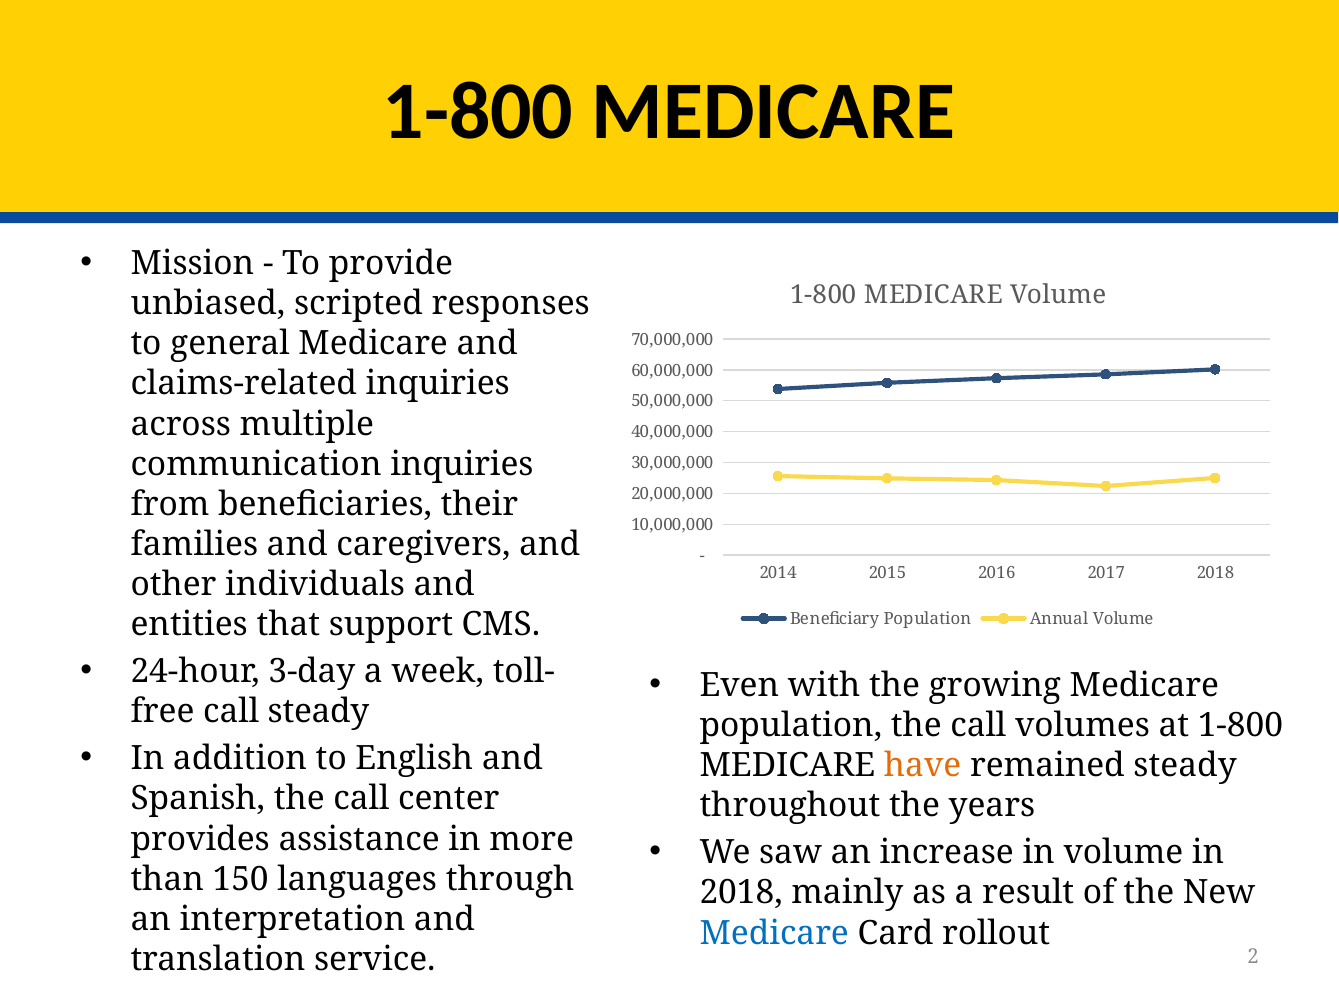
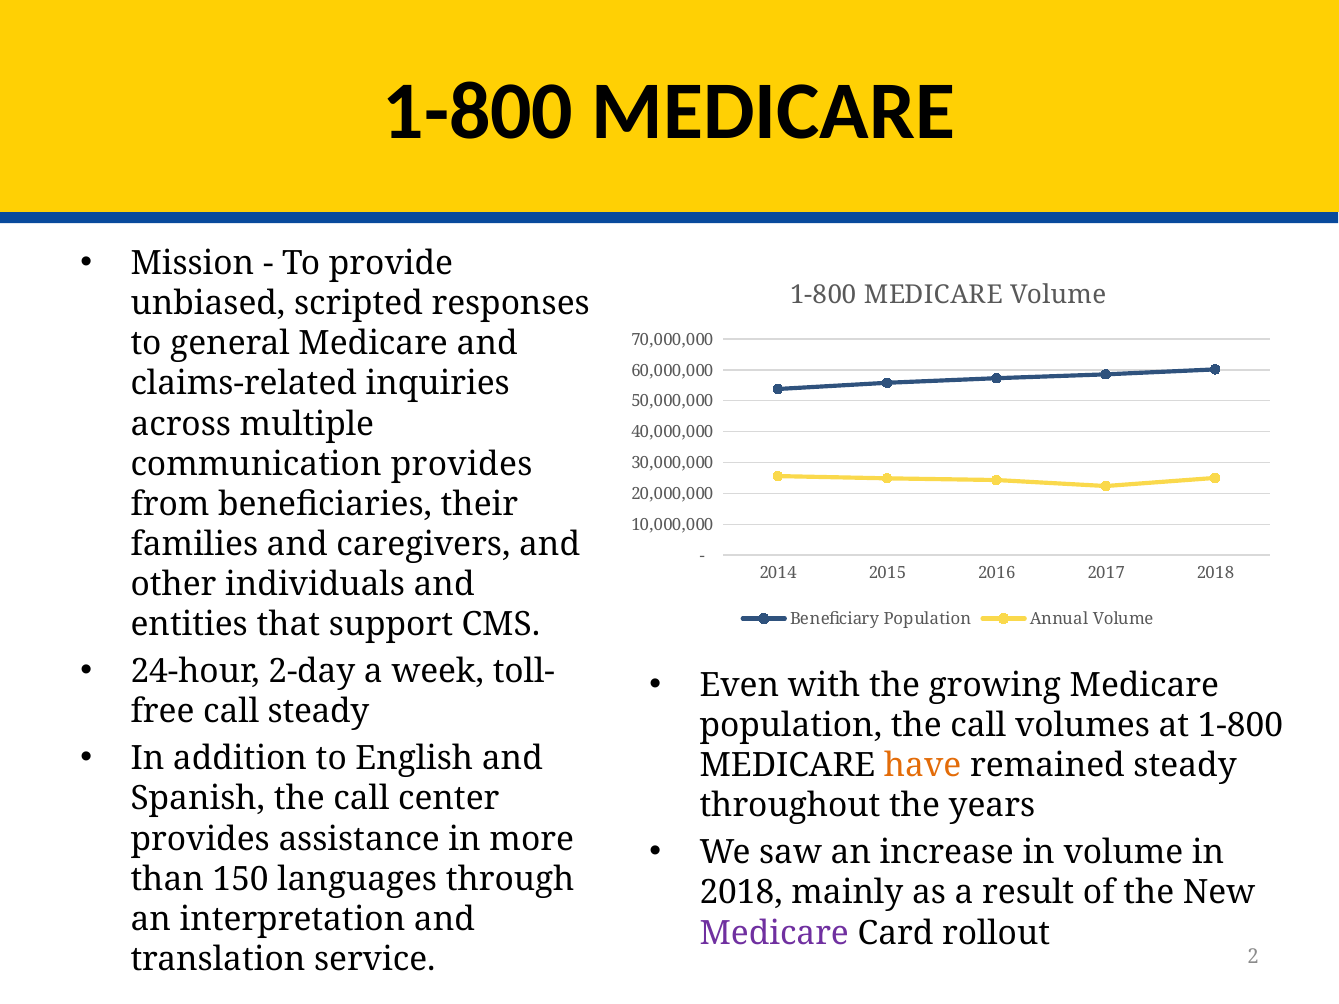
communication inquiries: inquiries -> provides
3-day: 3-day -> 2-day
Medicare at (774, 933) colour: blue -> purple
